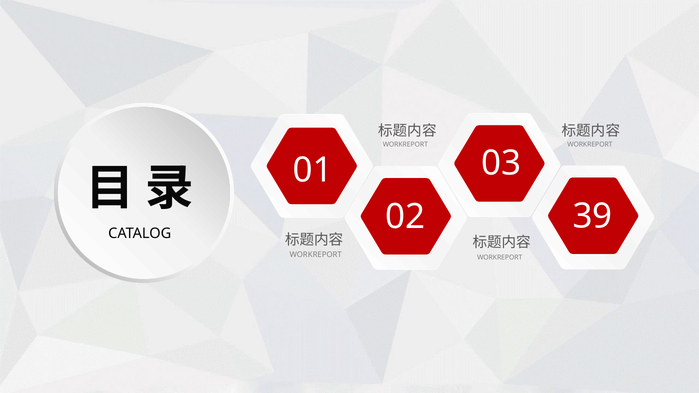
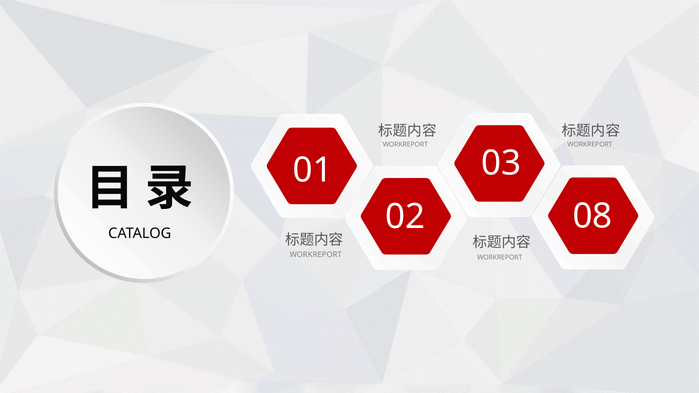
39: 39 -> 08
